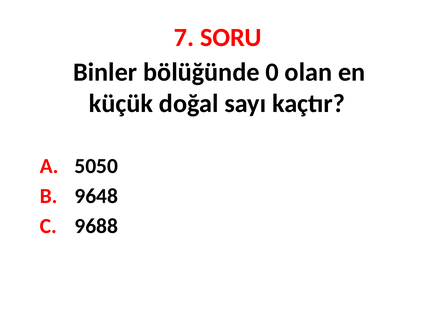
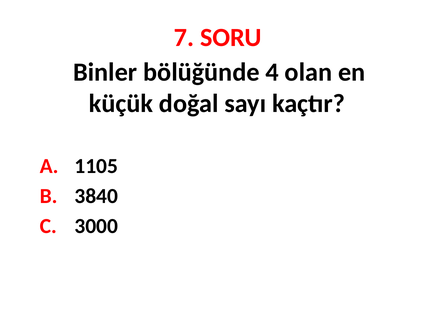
0: 0 -> 4
5050: 5050 -> 1105
9648: 9648 -> 3840
9688: 9688 -> 3000
